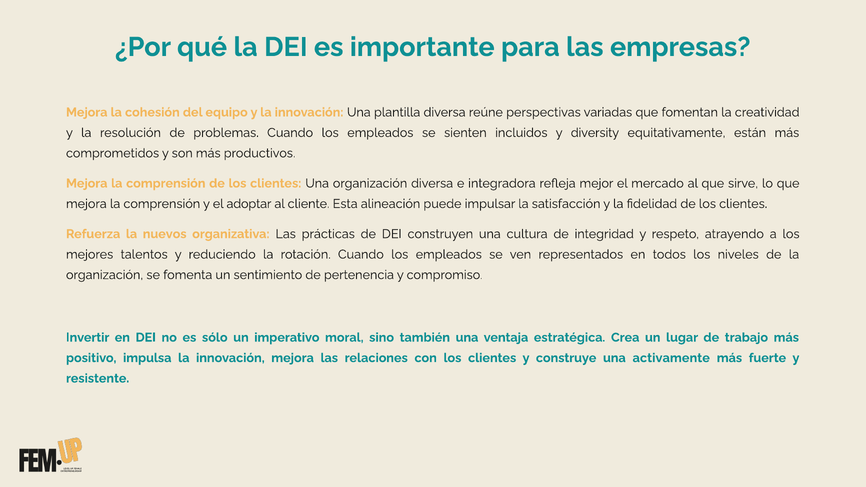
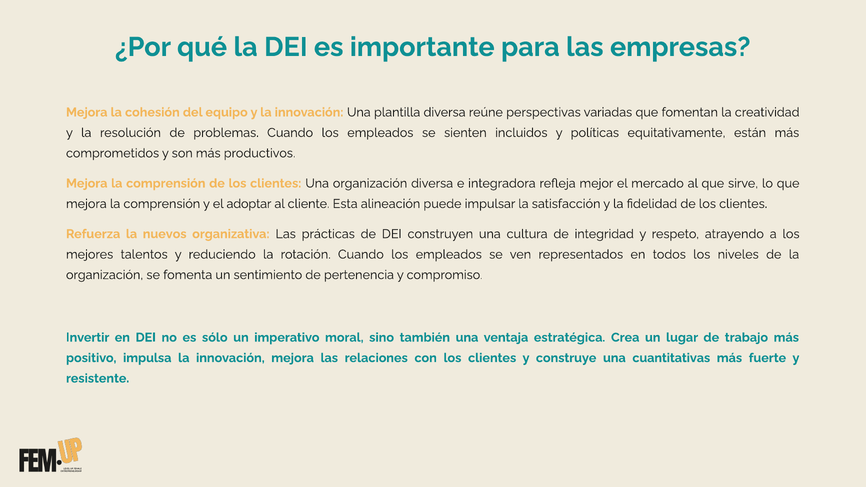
diversity: diversity -> políticas
activamente: activamente -> cuantitativas
